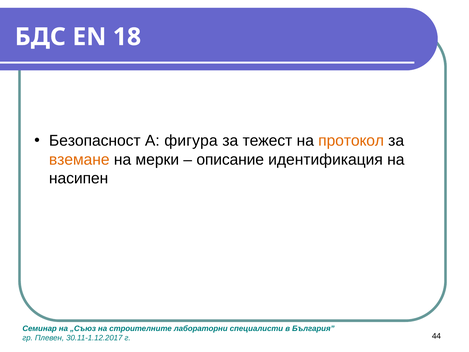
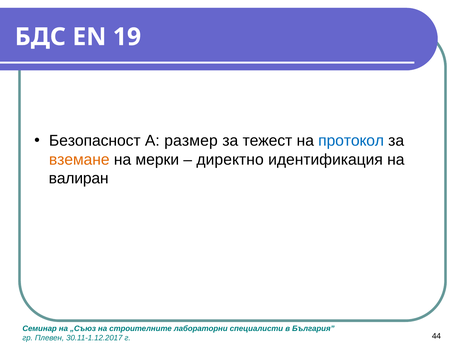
18: 18 -> 19
фигура: фигура -> размер
протокол colour: orange -> blue
описание: описание -> директно
насипен: насипен -> валиран
